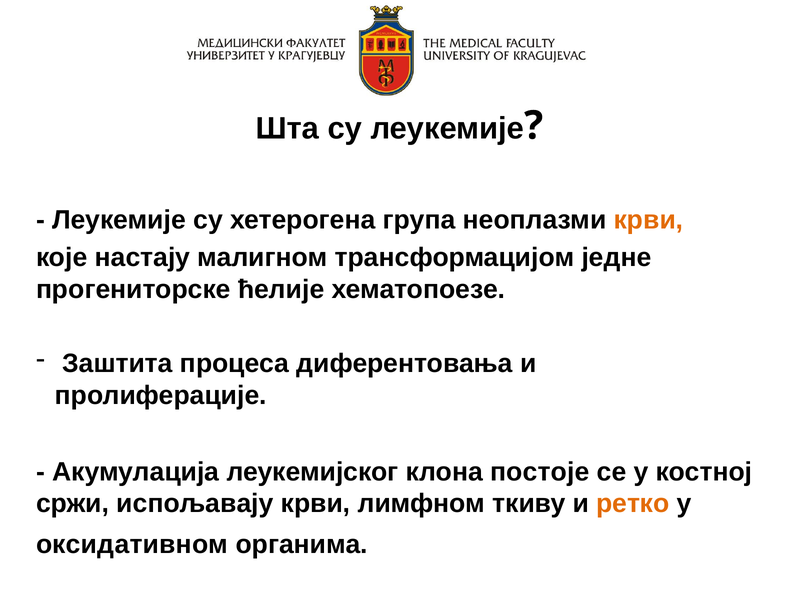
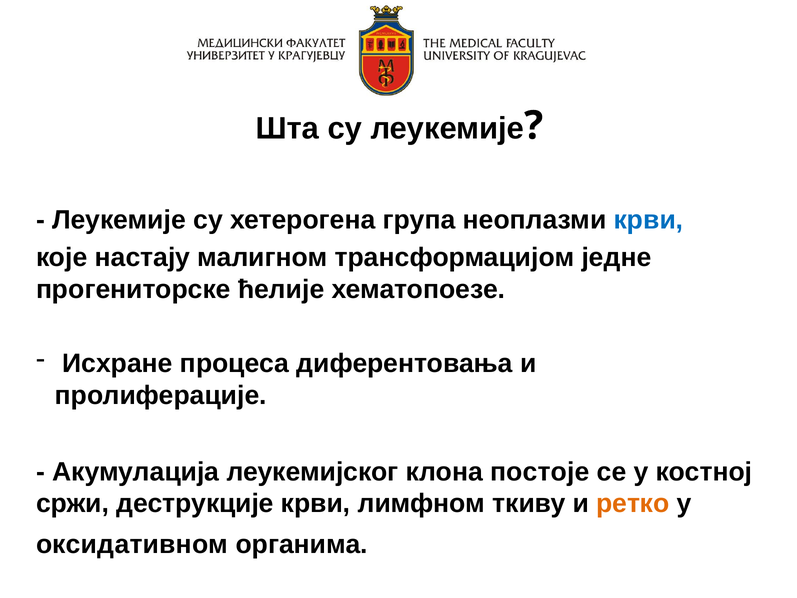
крви at (648, 220) colour: orange -> blue
Заштита: Заштита -> Исхране
испољавају: испољавају -> деструкције
